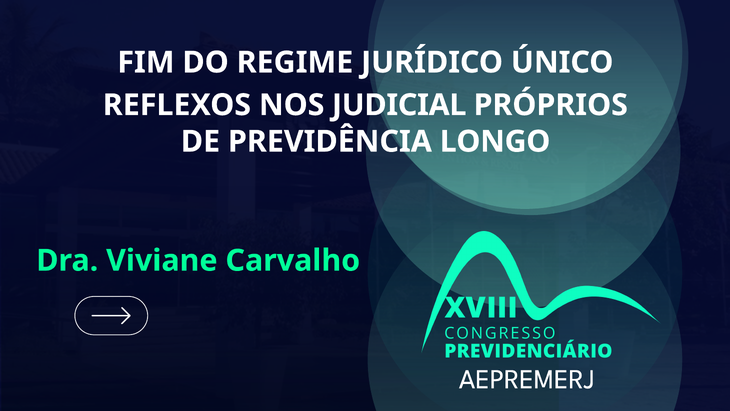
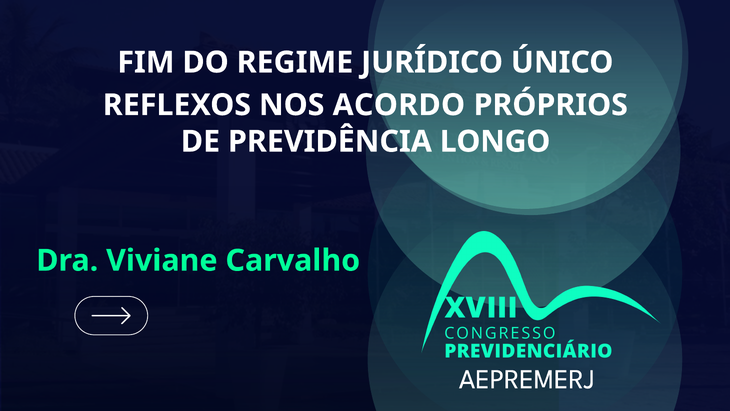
JUDICIAL: JUDICIAL -> ACORDO
